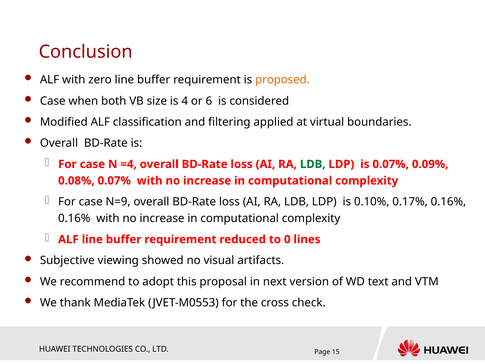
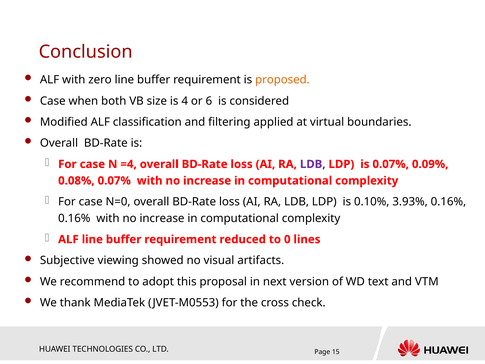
LDB at (313, 164) colour: green -> purple
N=9: N=9 -> N=0
0.17%: 0.17% -> 3.93%
